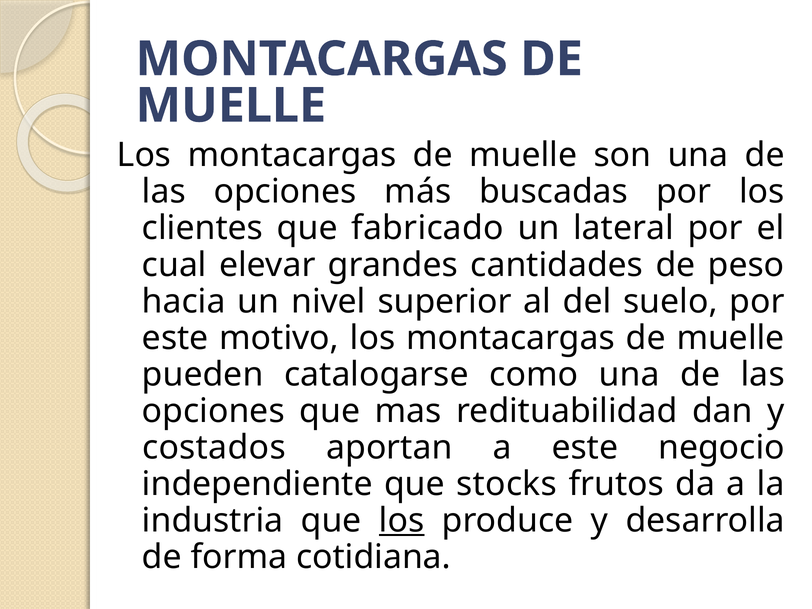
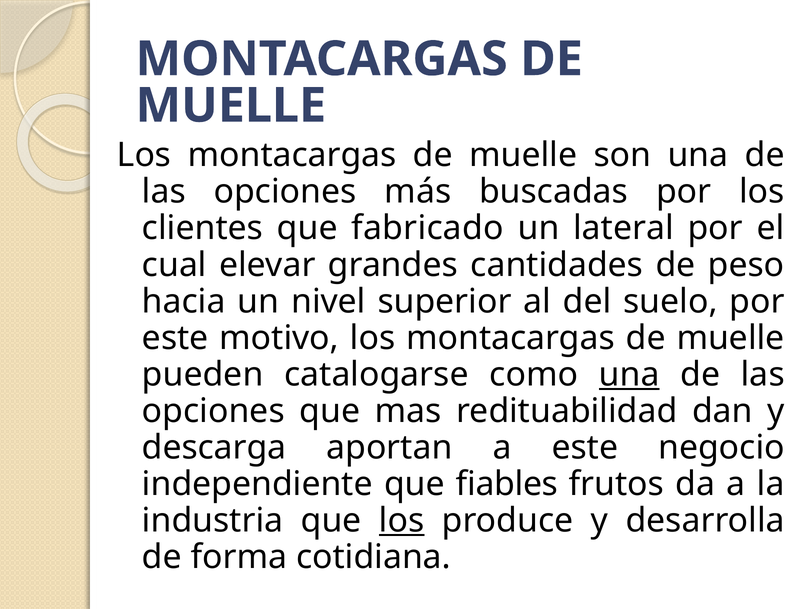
una at (629, 374) underline: none -> present
costados: costados -> descarga
stocks: stocks -> fiables
